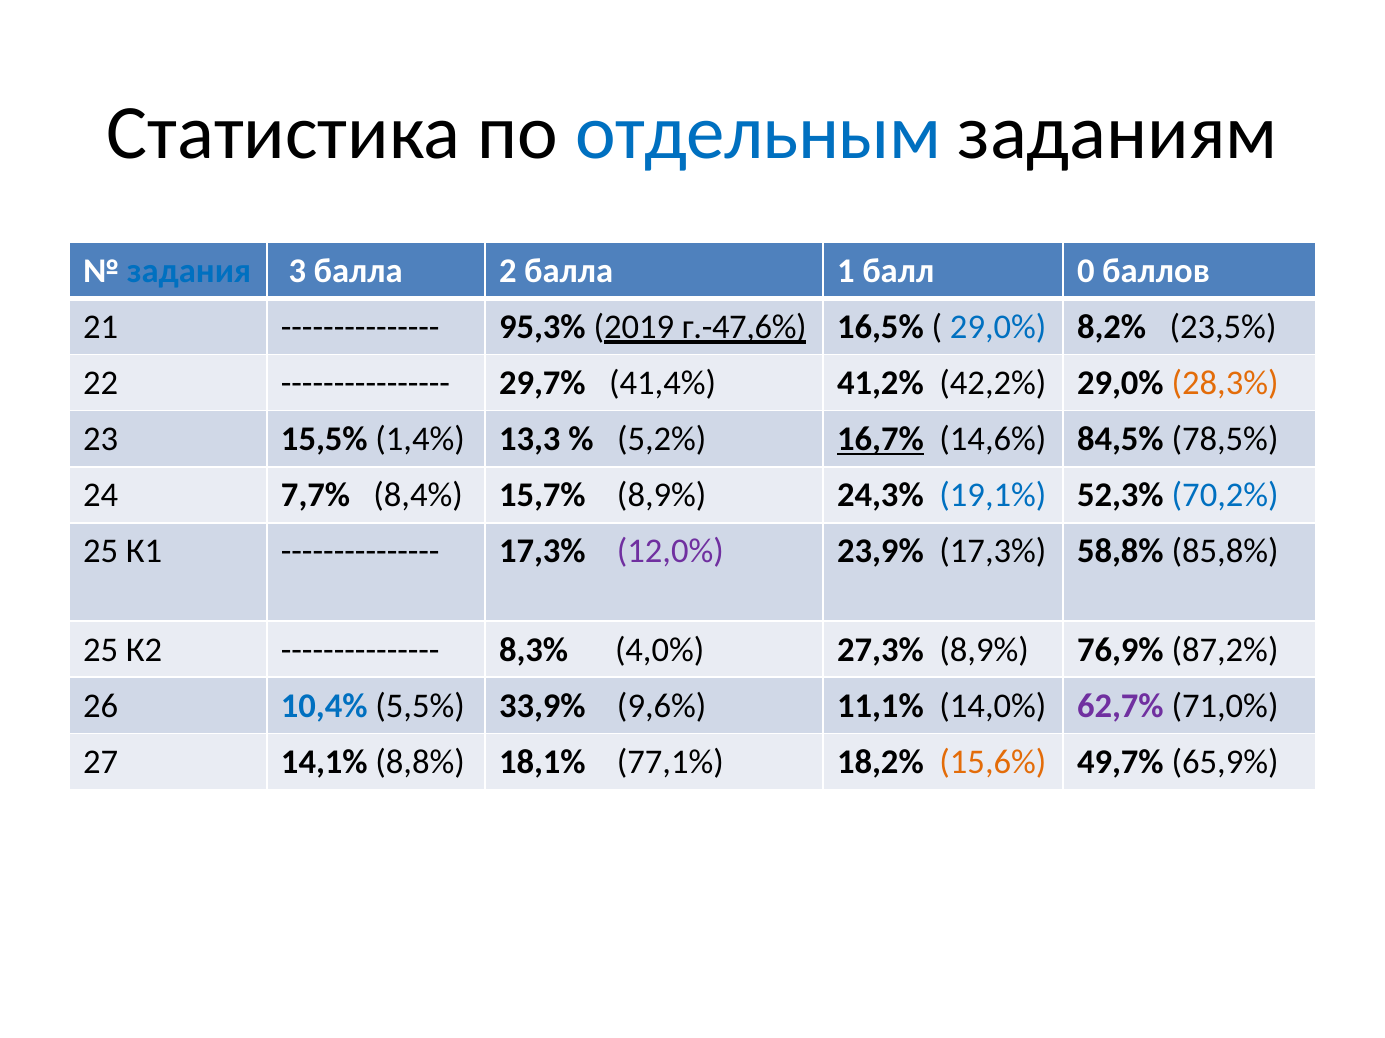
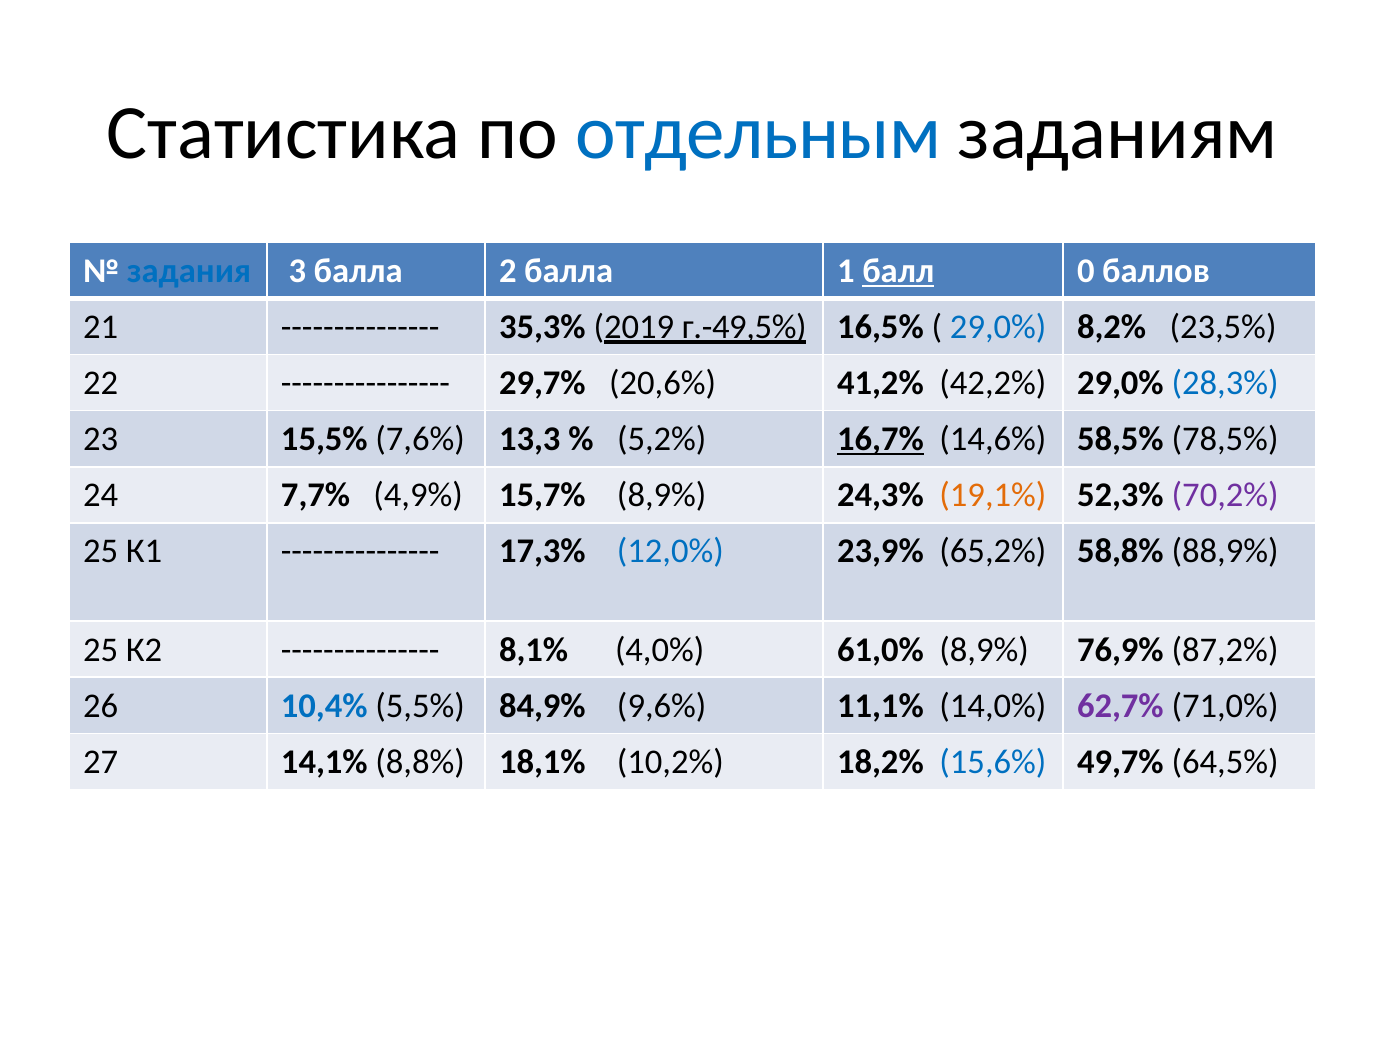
балл underline: none -> present
95,3%: 95,3% -> 35,3%
г.-47,6%: г.-47,6% -> г.-49,5%
41,4%: 41,4% -> 20,6%
28,3% colour: orange -> blue
1,4%: 1,4% -> 7,6%
84,5%: 84,5% -> 58,5%
8,4%: 8,4% -> 4,9%
19,1% colour: blue -> orange
70,2% colour: blue -> purple
12,0% colour: purple -> blue
23,9% 17,3%: 17,3% -> 65,2%
85,8%: 85,8% -> 88,9%
8,3%: 8,3% -> 8,1%
27,3%: 27,3% -> 61,0%
33,9%: 33,9% -> 84,9%
77,1%: 77,1% -> 10,2%
15,6% colour: orange -> blue
65,9%: 65,9% -> 64,5%
